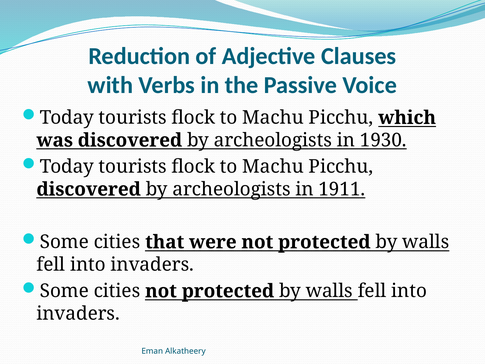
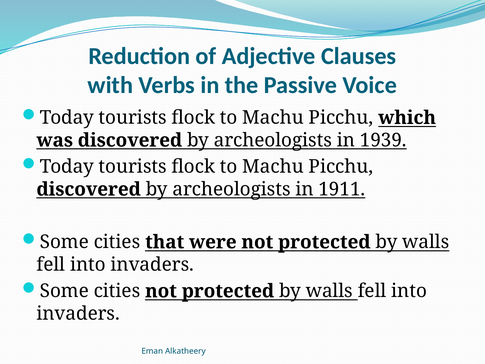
1930: 1930 -> 1939
